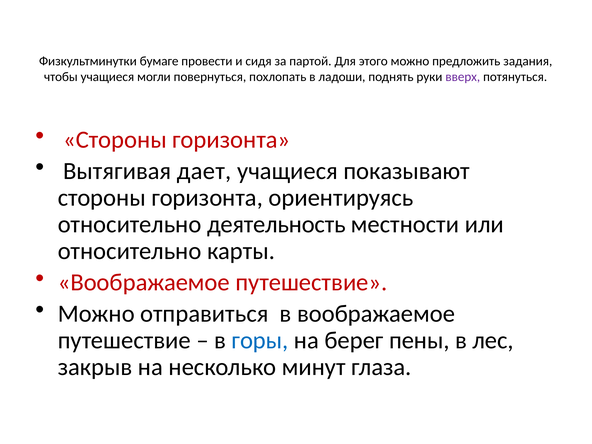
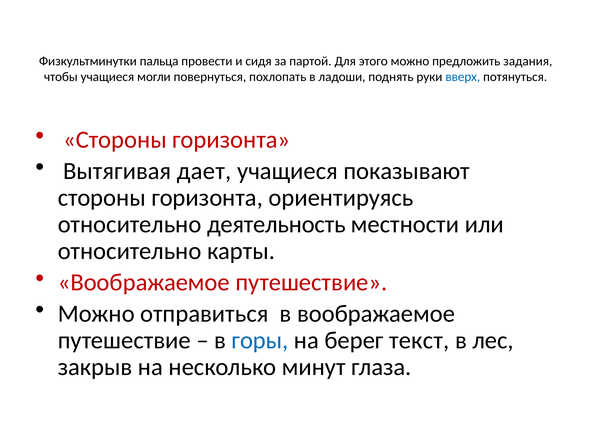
бумаге: бумаге -> пальца
вверх colour: purple -> blue
пены: пены -> текст
